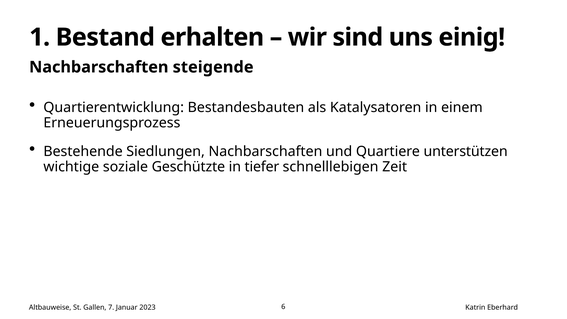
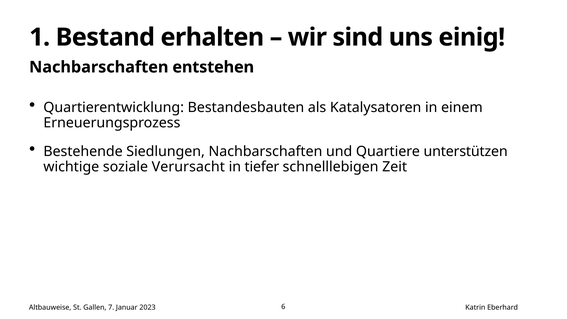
steigende: steigende -> entstehen
Geschützte: Geschützte -> Verursacht
